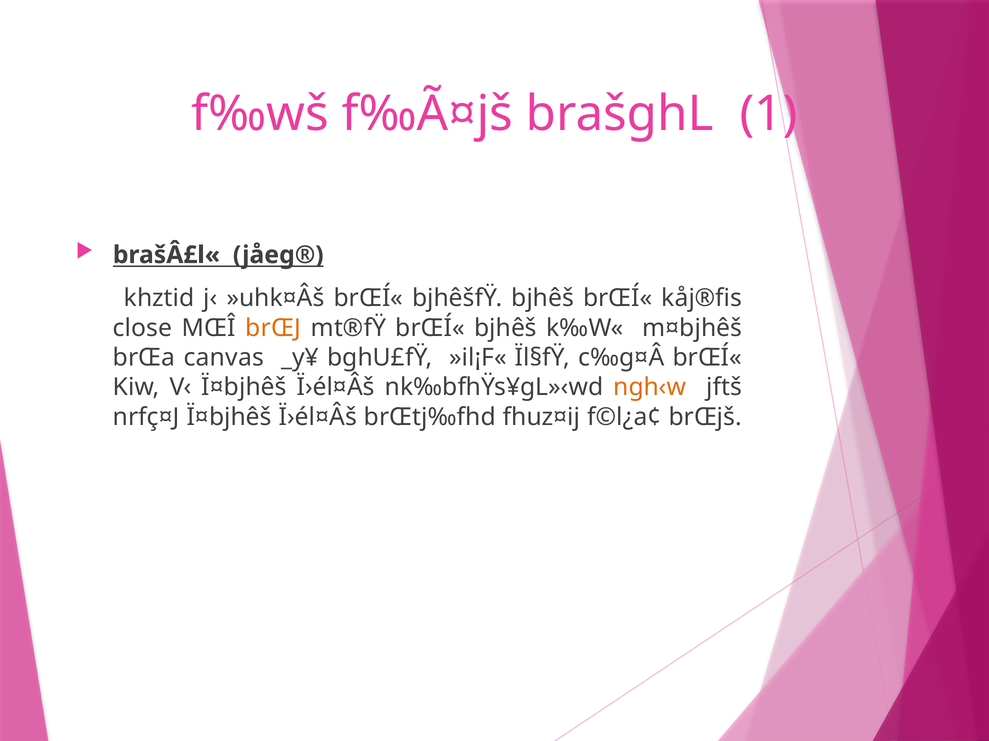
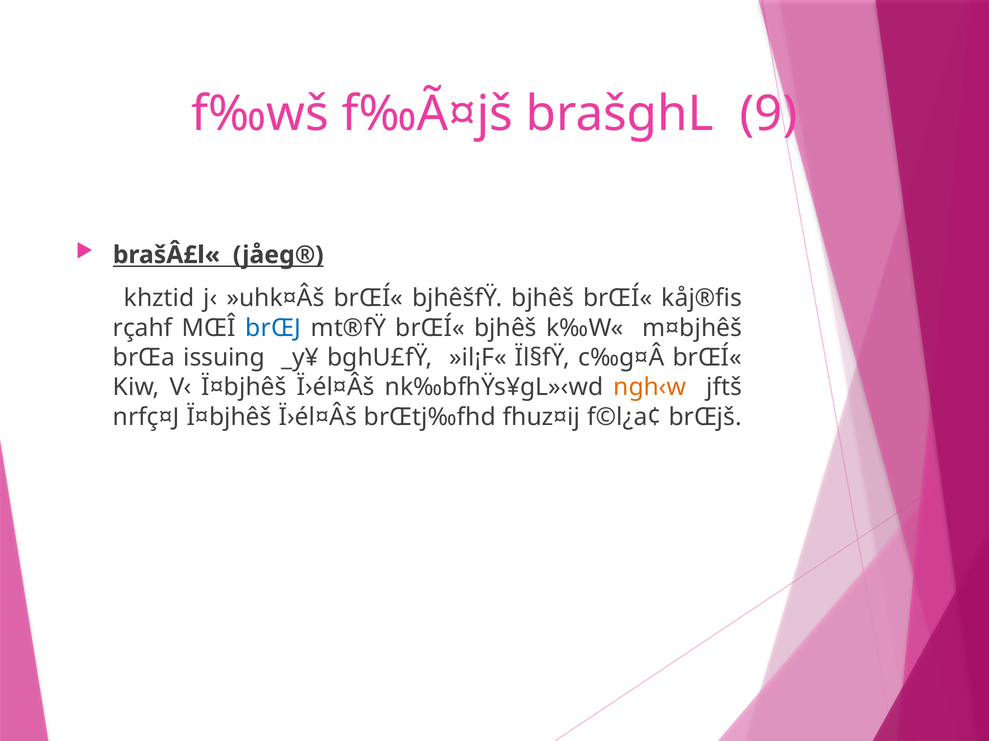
1: 1 -> 9
close: close -> rçahf
brŒJ colour: orange -> blue
canvas: canvas -> issuing
